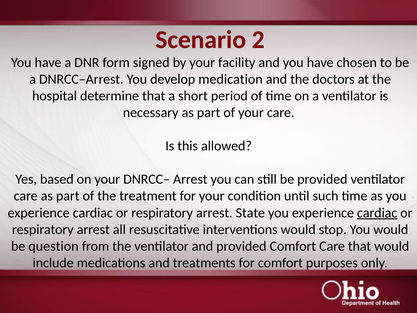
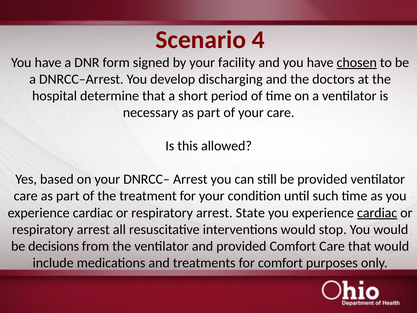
2: 2 -> 4
chosen underline: none -> present
medication: medication -> discharging
question: question -> decisions
